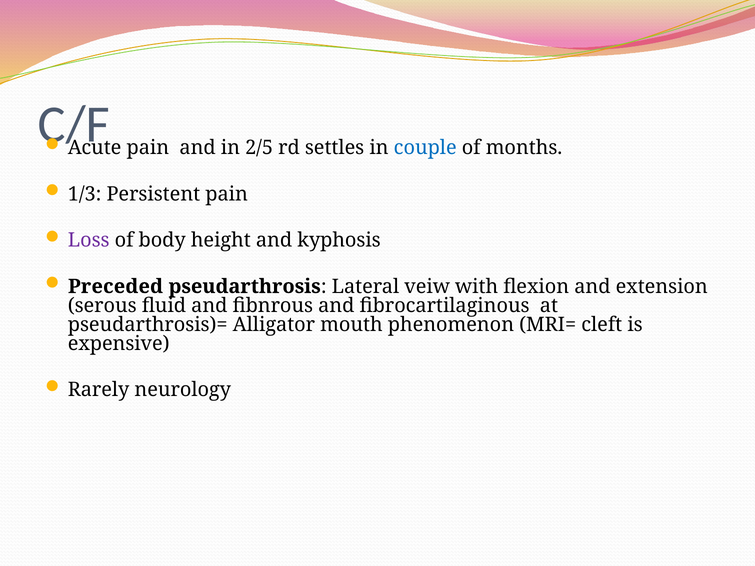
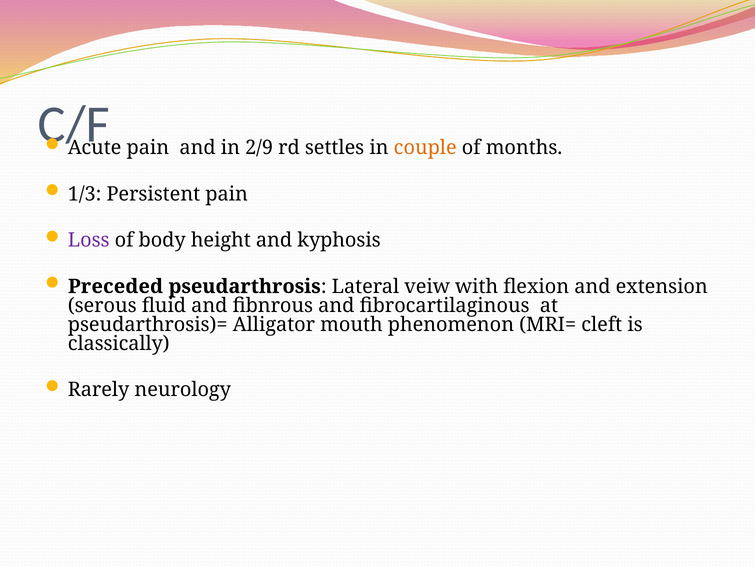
2/5: 2/5 -> 2/9
couple colour: blue -> orange
expensive: expensive -> classically
